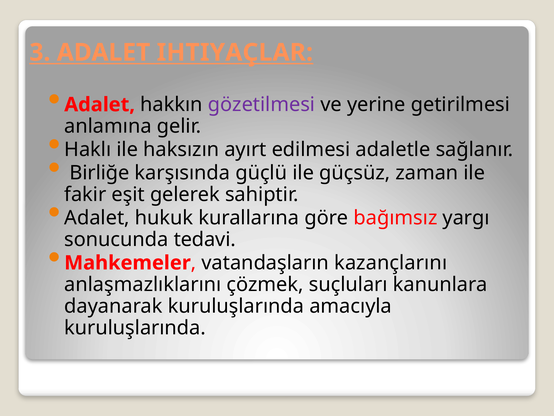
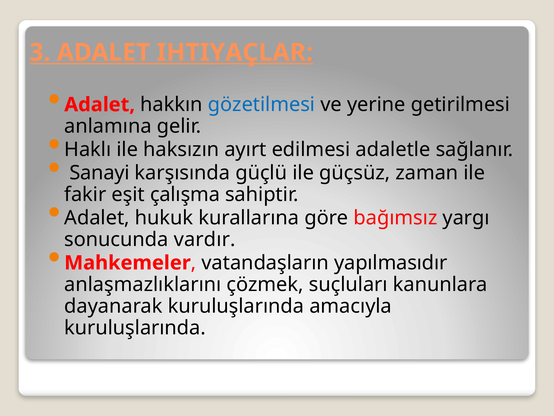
gözetilmesi colour: purple -> blue
Birliğe: Birliğe -> Sanayi
gelerek: gelerek -> çalışma
tedavi: tedavi -> vardır
kazançlarını: kazançlarını -> yapılmasıdır
